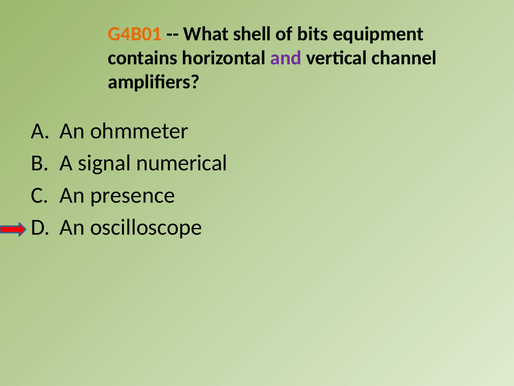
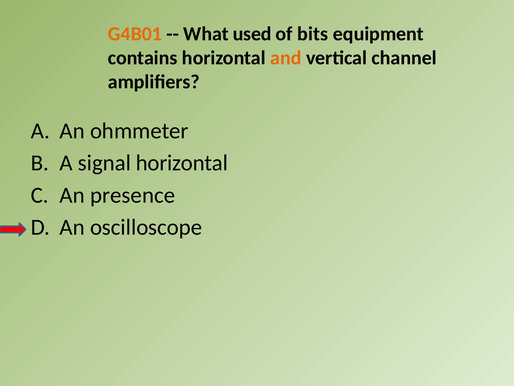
shell: shell -> used
and colour: purple -> orange
signal numerical: numerical -> horizontal
